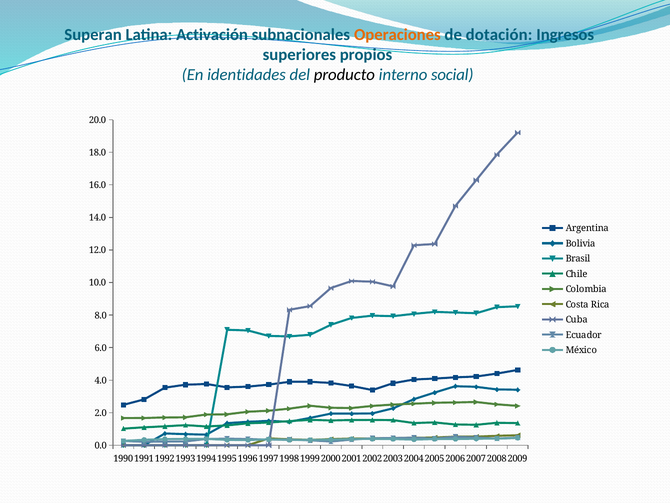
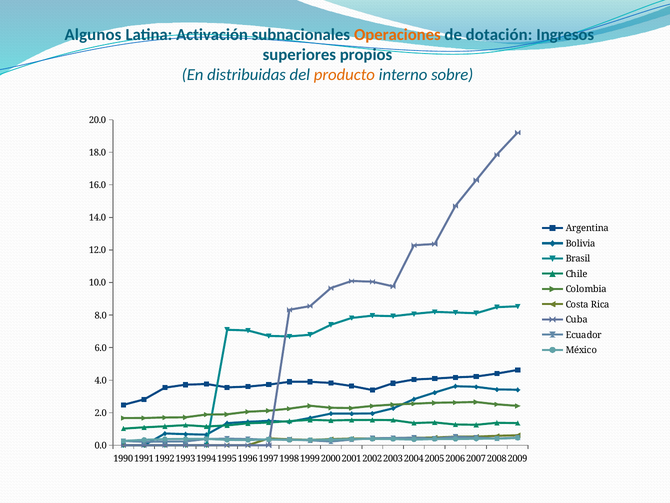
Superan: Superan -> Algunos
identidades: identidades -> distribuidas
producto colour: black -> orange
social: social -> sobre
